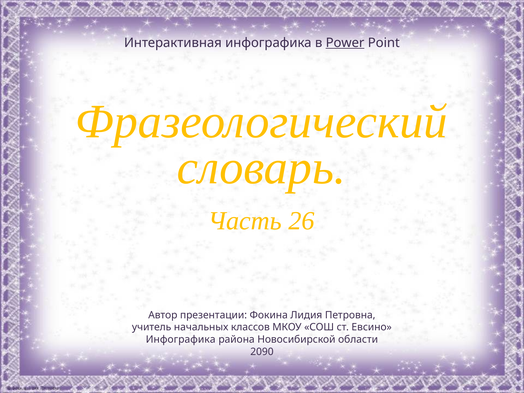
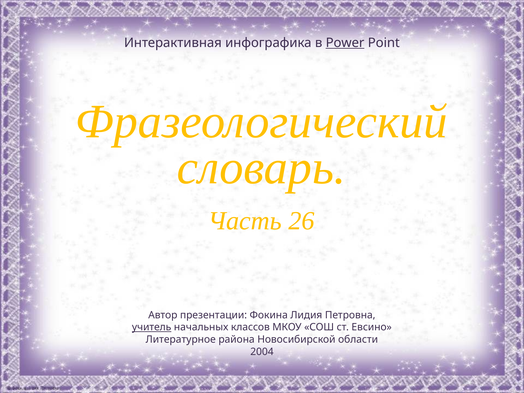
учитель underline: none -> present
Инфографика at (181, 339): Инфографика -> Литературное
2090: 2090 -> 2004
